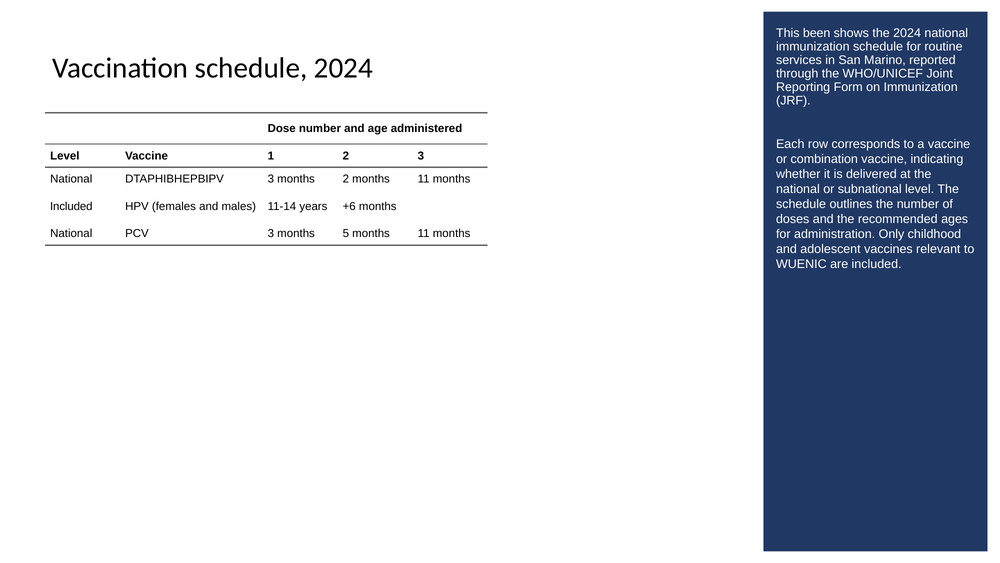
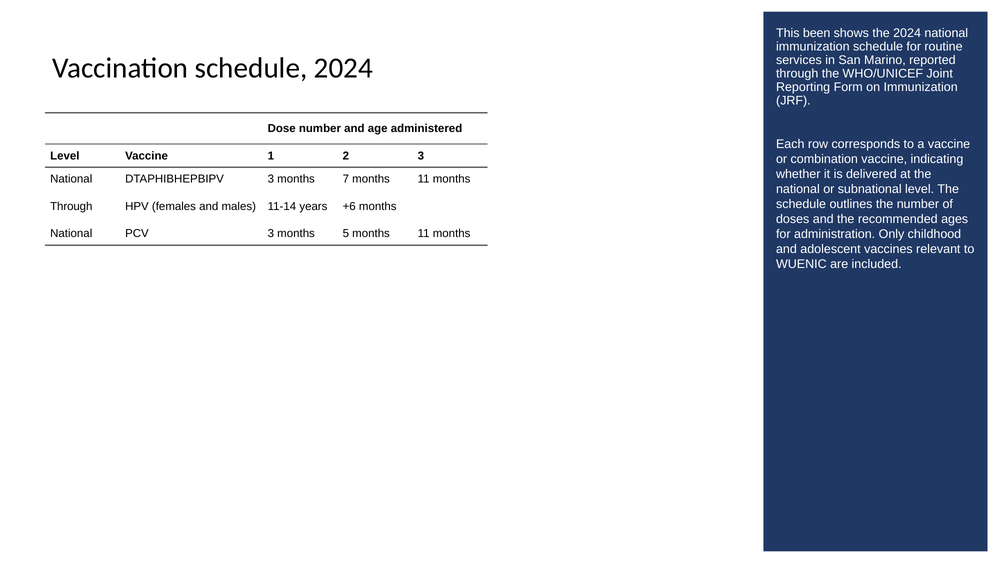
months 2: 2 -> 7
Included at (71, 206): Included -> Through
